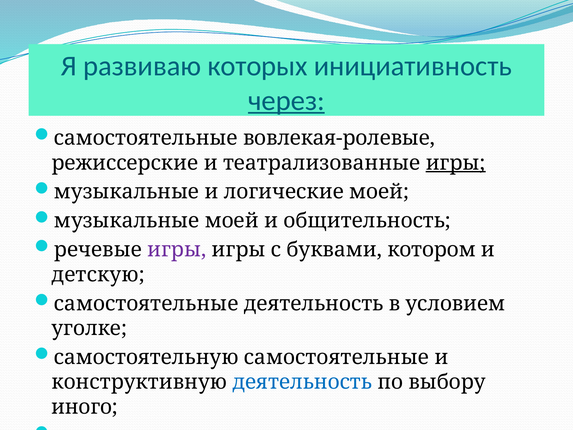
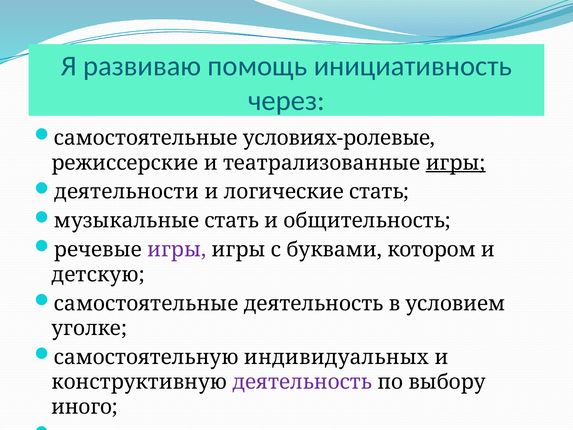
которых: которых -> помощь
через underline: present -> none
вовлекая-ролевые: вовлекая-ролевые -> условиях-ролевые
музыкальные at (126, 192): музыкальные -> деятельности
логические моей: моей -> стать
музыкальные моей: моей -> стать
самостоятельную самостоятельные: самостоятельные -> индивидуальных
деятельность at (302, 382) colour: blue -> purple
